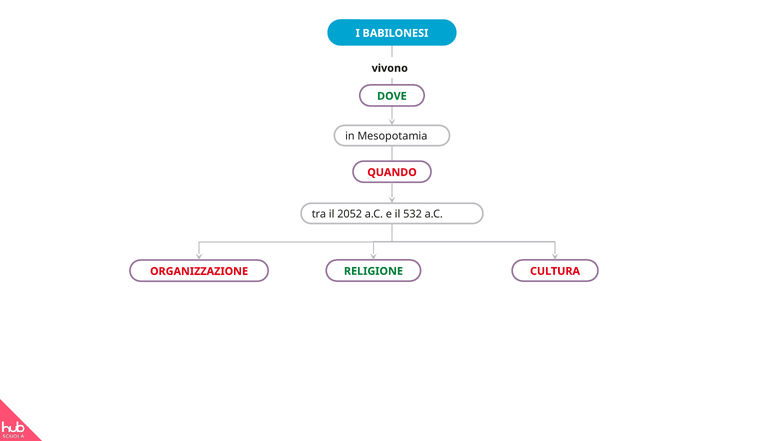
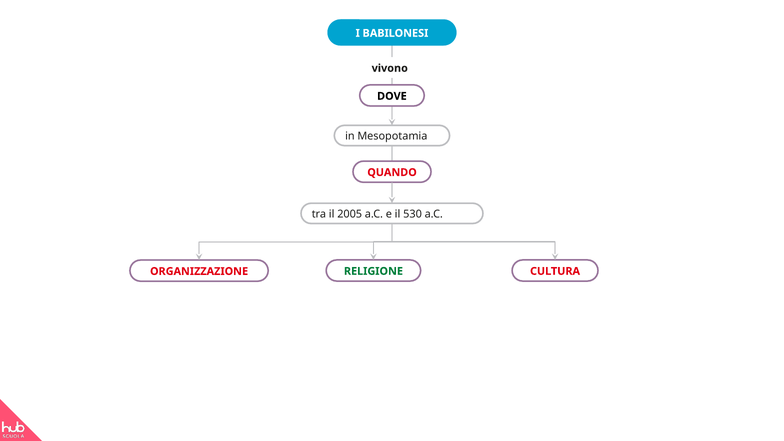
DOVE colour: green -> black
2052: 2052 -> 2005
532: 532 -> 530
